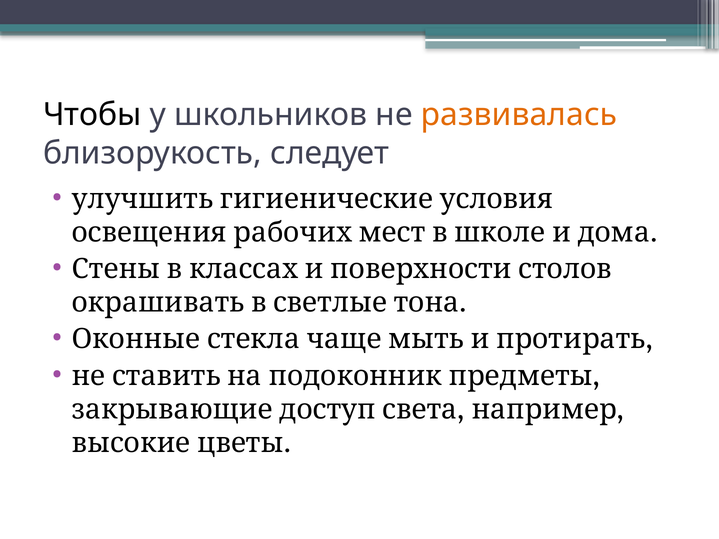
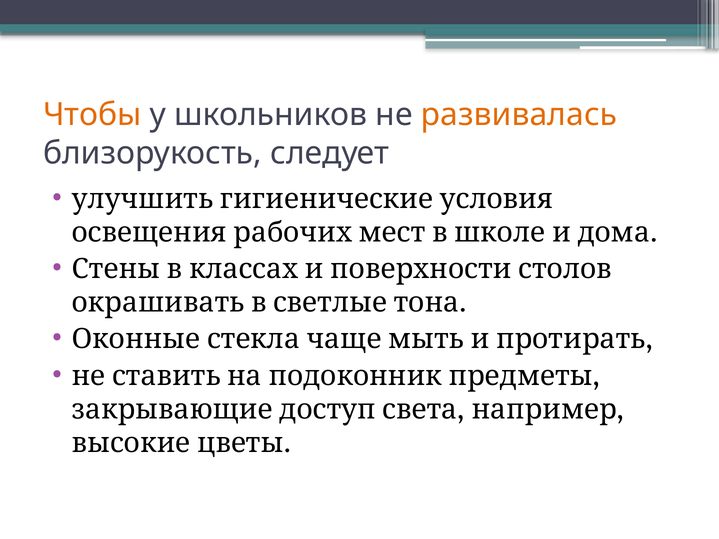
Чтобы colour: black -> orange
